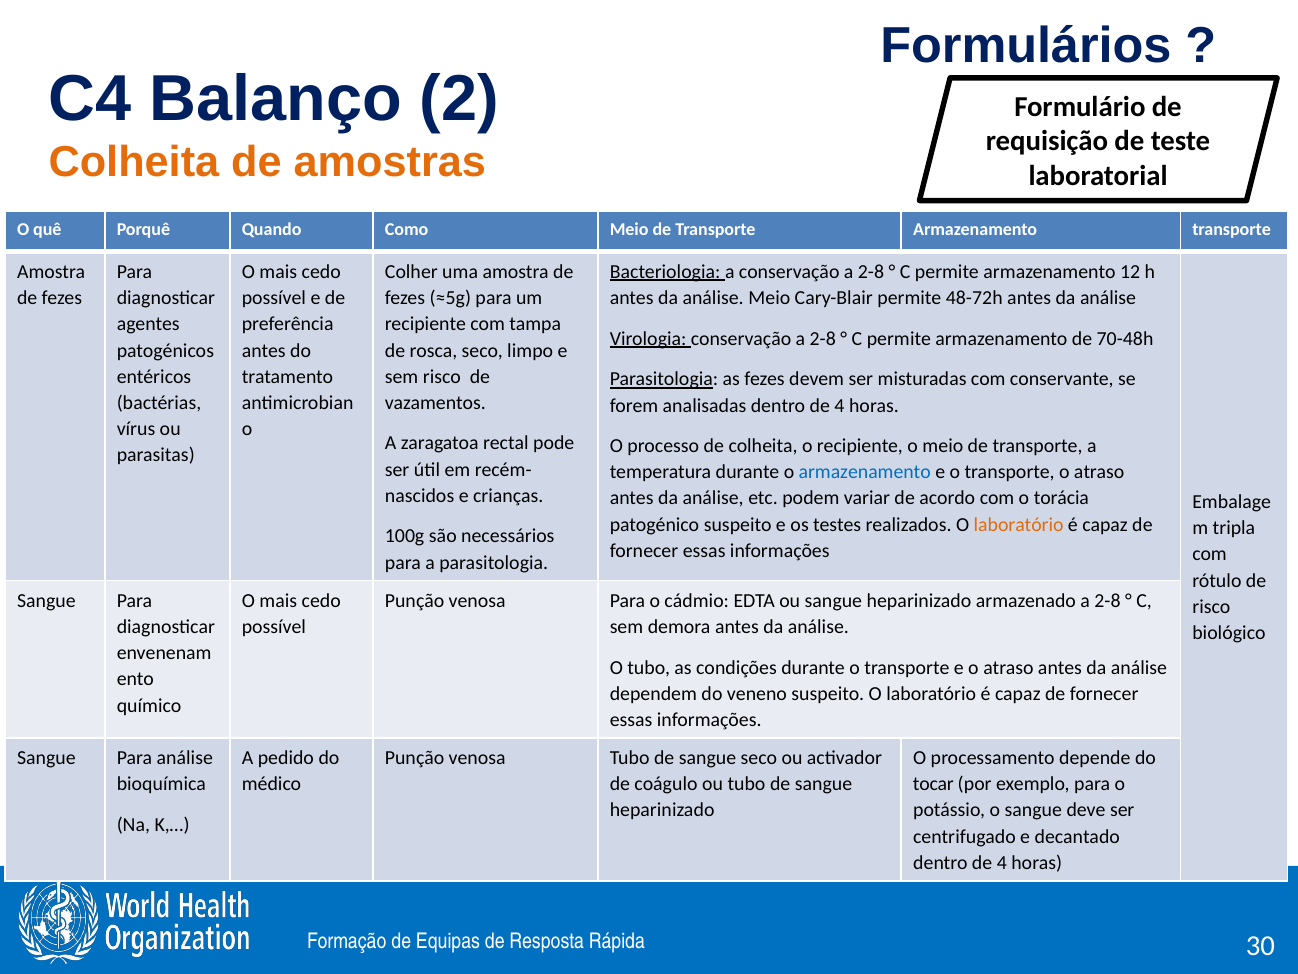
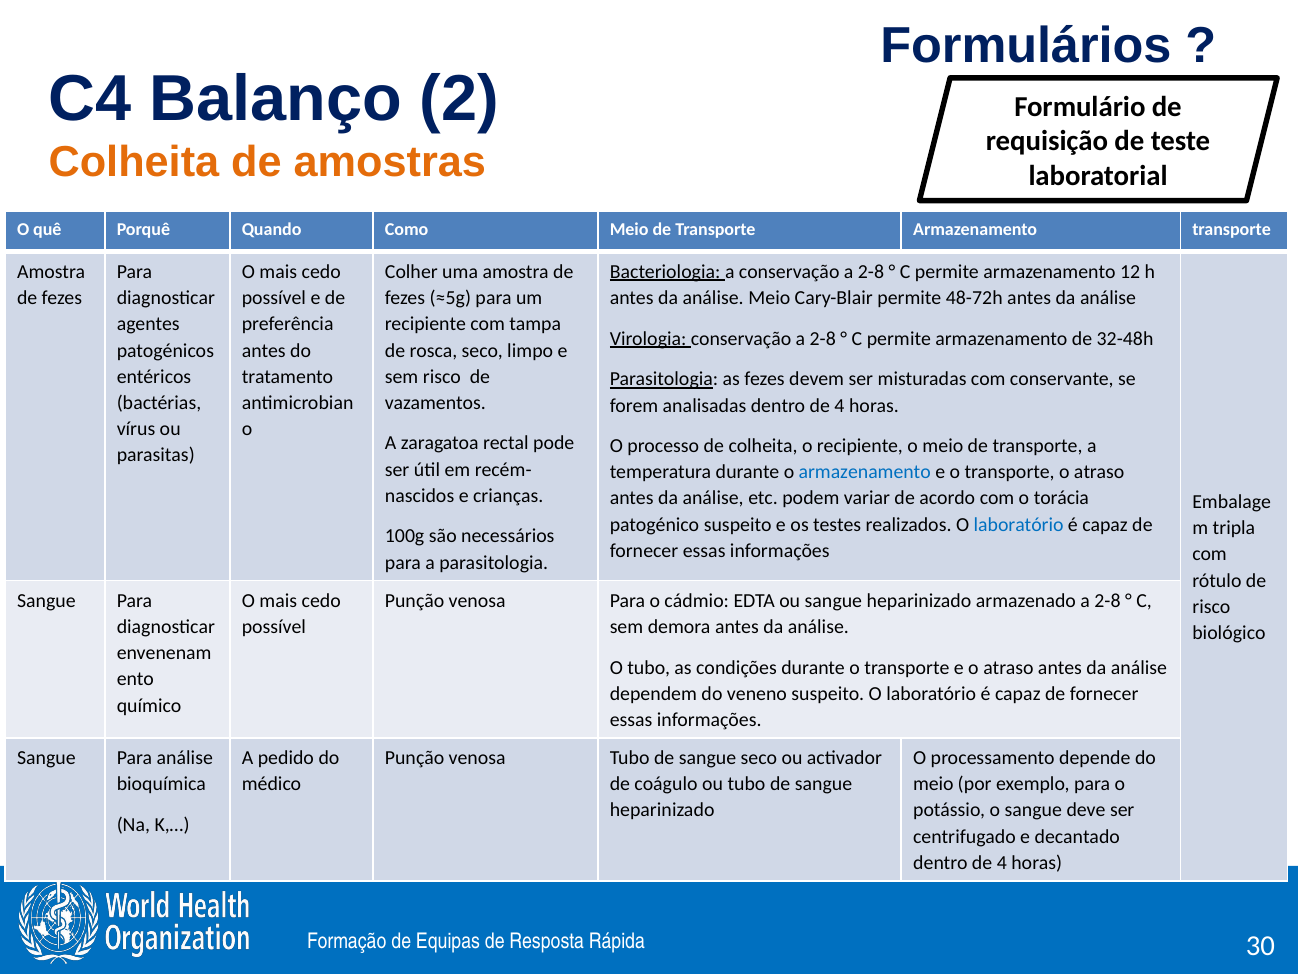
70-48h: 70-48h -> 32-48h
laboratório at (1019, 524) colour: orange -> blue
tocar at (933, 784): tocar -> meio
